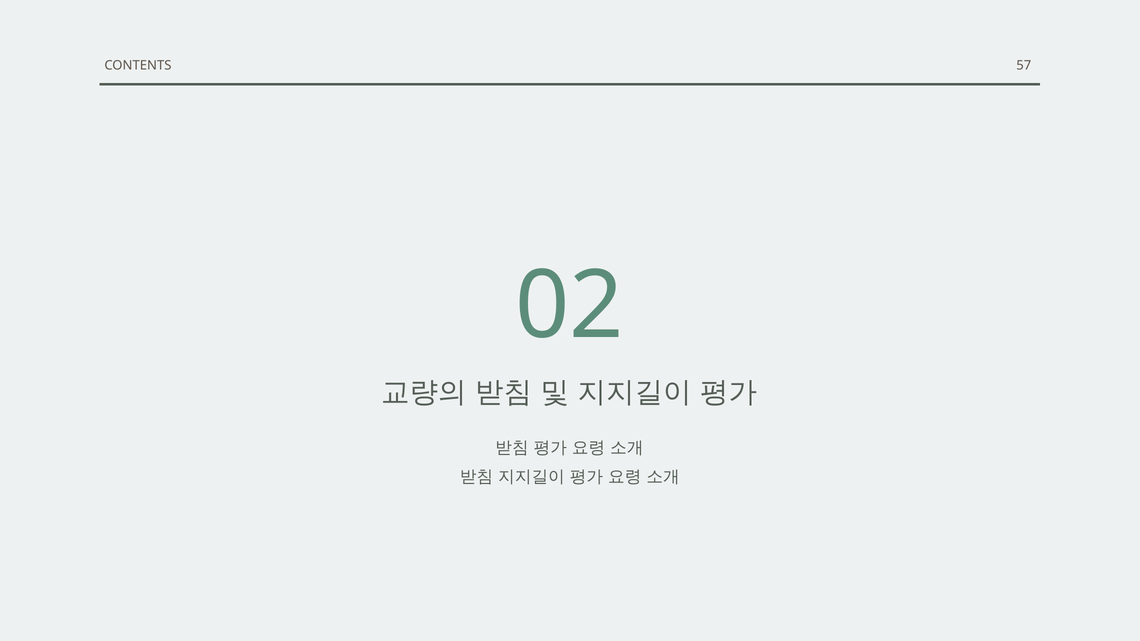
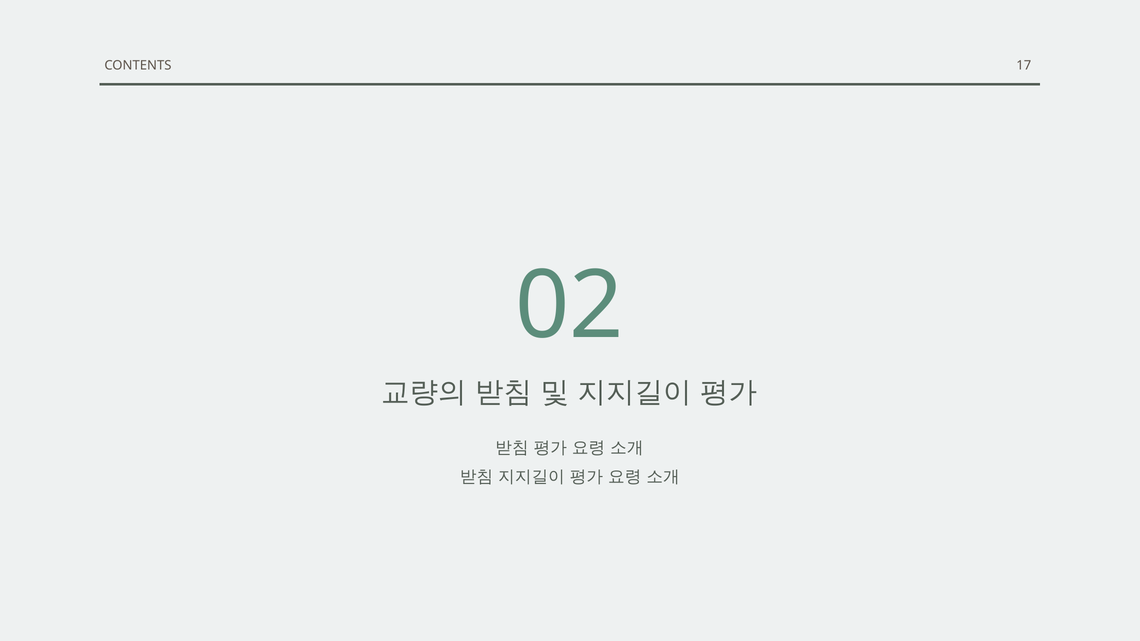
57: 57 -> 17
